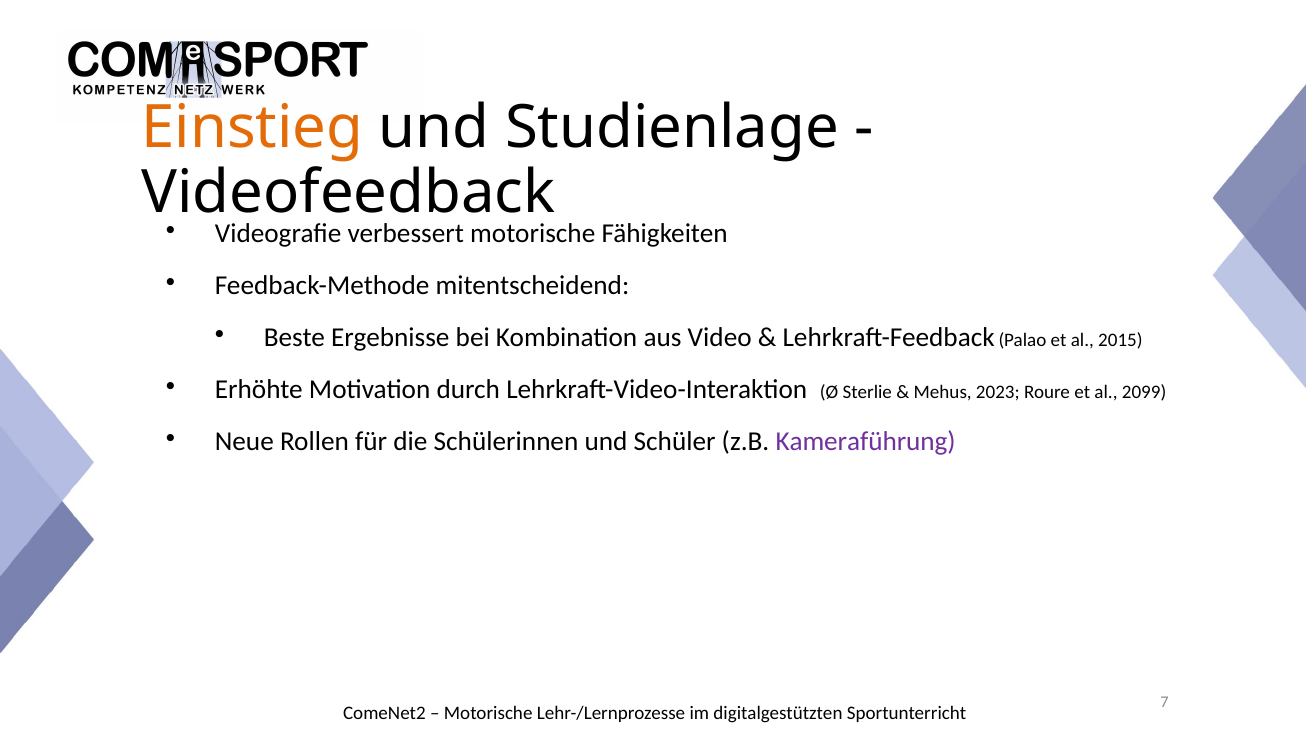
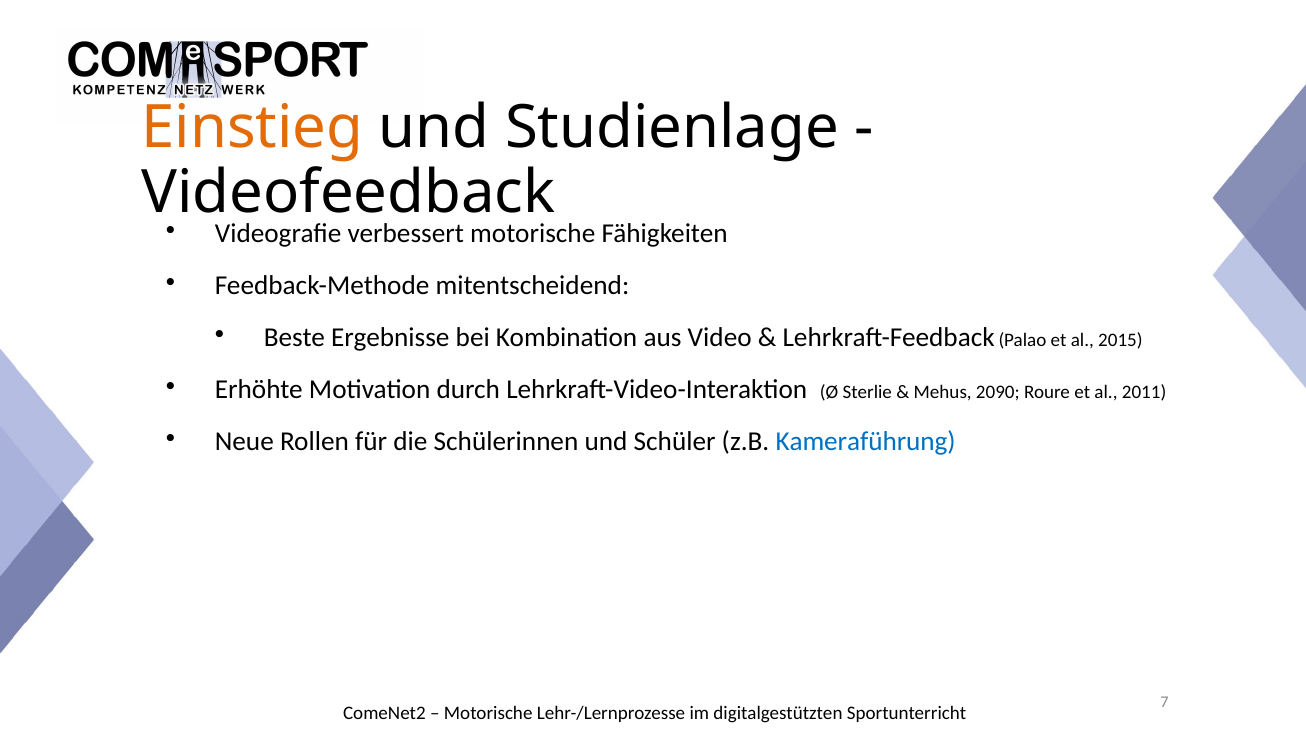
2023: 2023 -> 2090
2099: 2099 -> 2011
Kameraführung colour: purple -> blue
